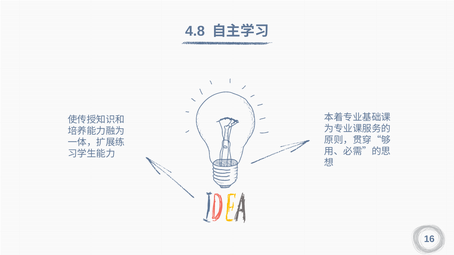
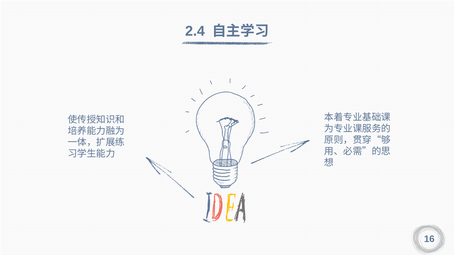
4.8: 4.8 -> 2.4
